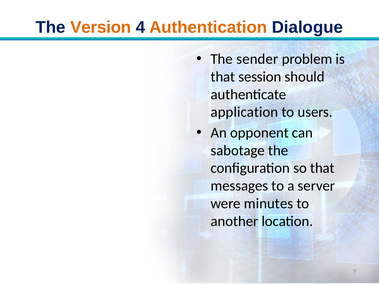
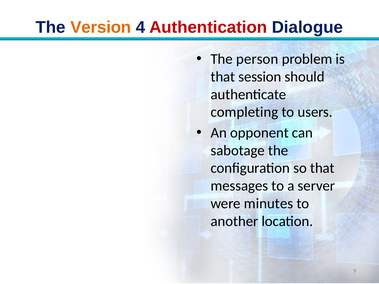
Authentication colour: orange -> red
sender: sender -> person
application: application -> completing
